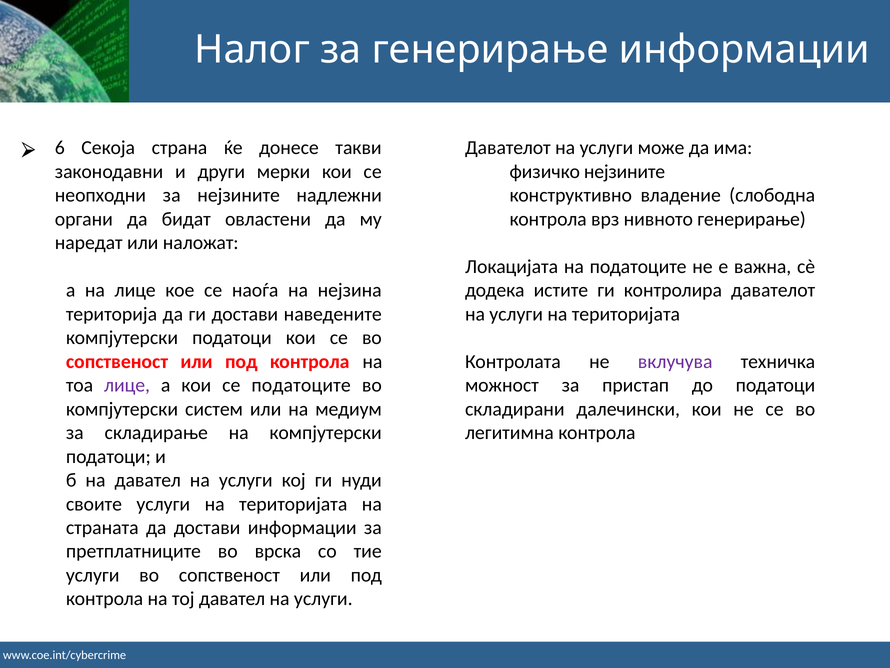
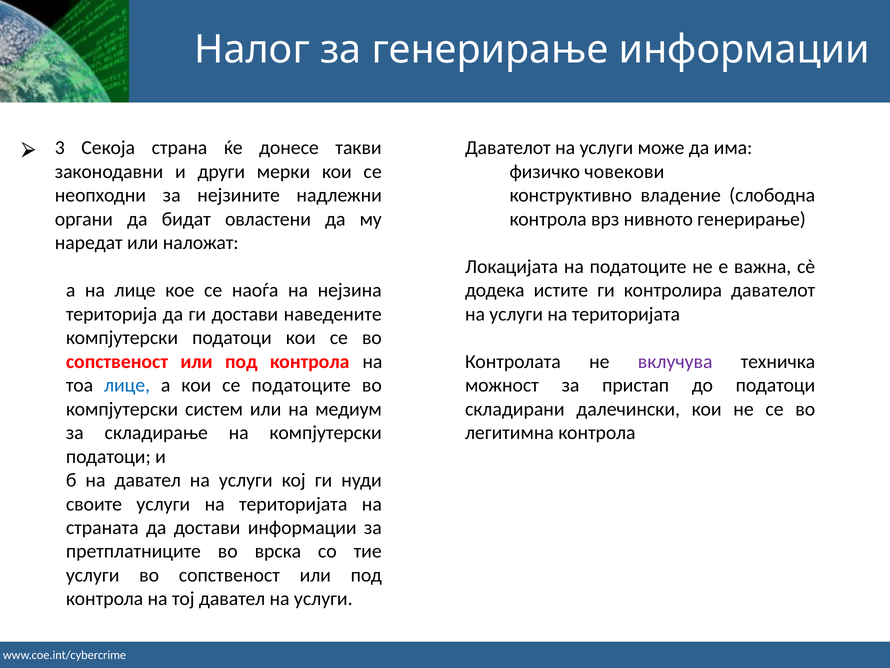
6: 6 -> 3
физичко нејзините: нејзините -> човекови
лице at (127, 385) colour: purple -> blue
